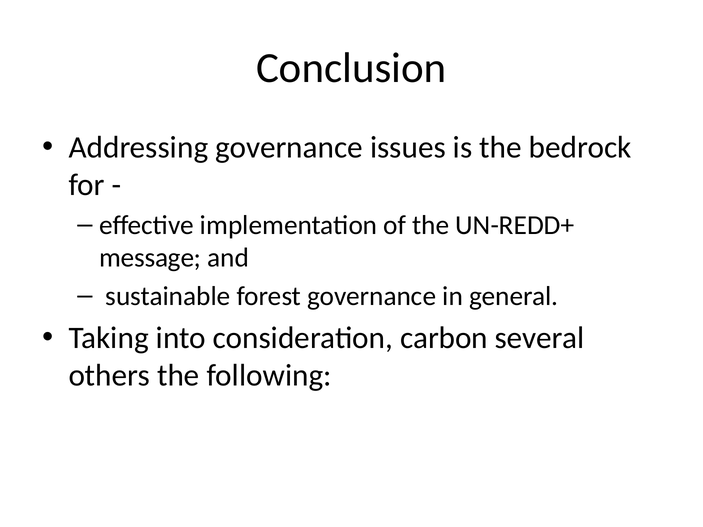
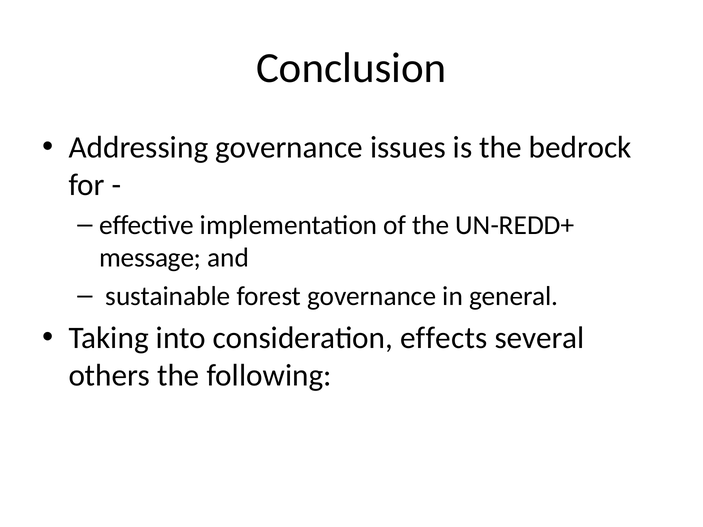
carbon: carbon -> effects
